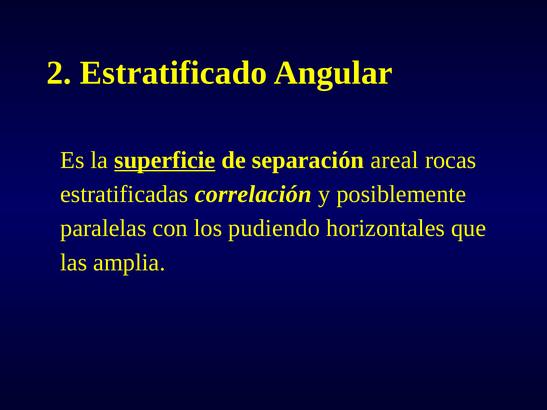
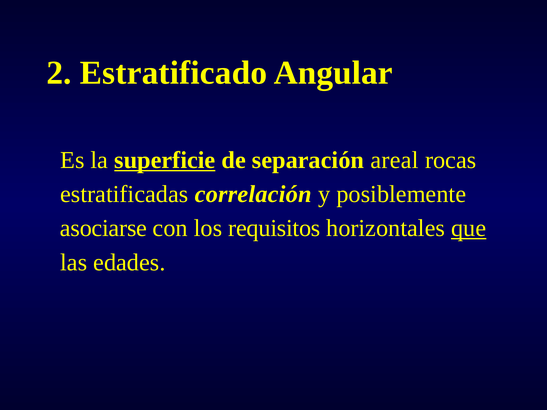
paralelas: paralelas -> asociarse
pudiendo: pudiendo -> requisitos
que underline: none -> present
amplia: amplia -> edades
